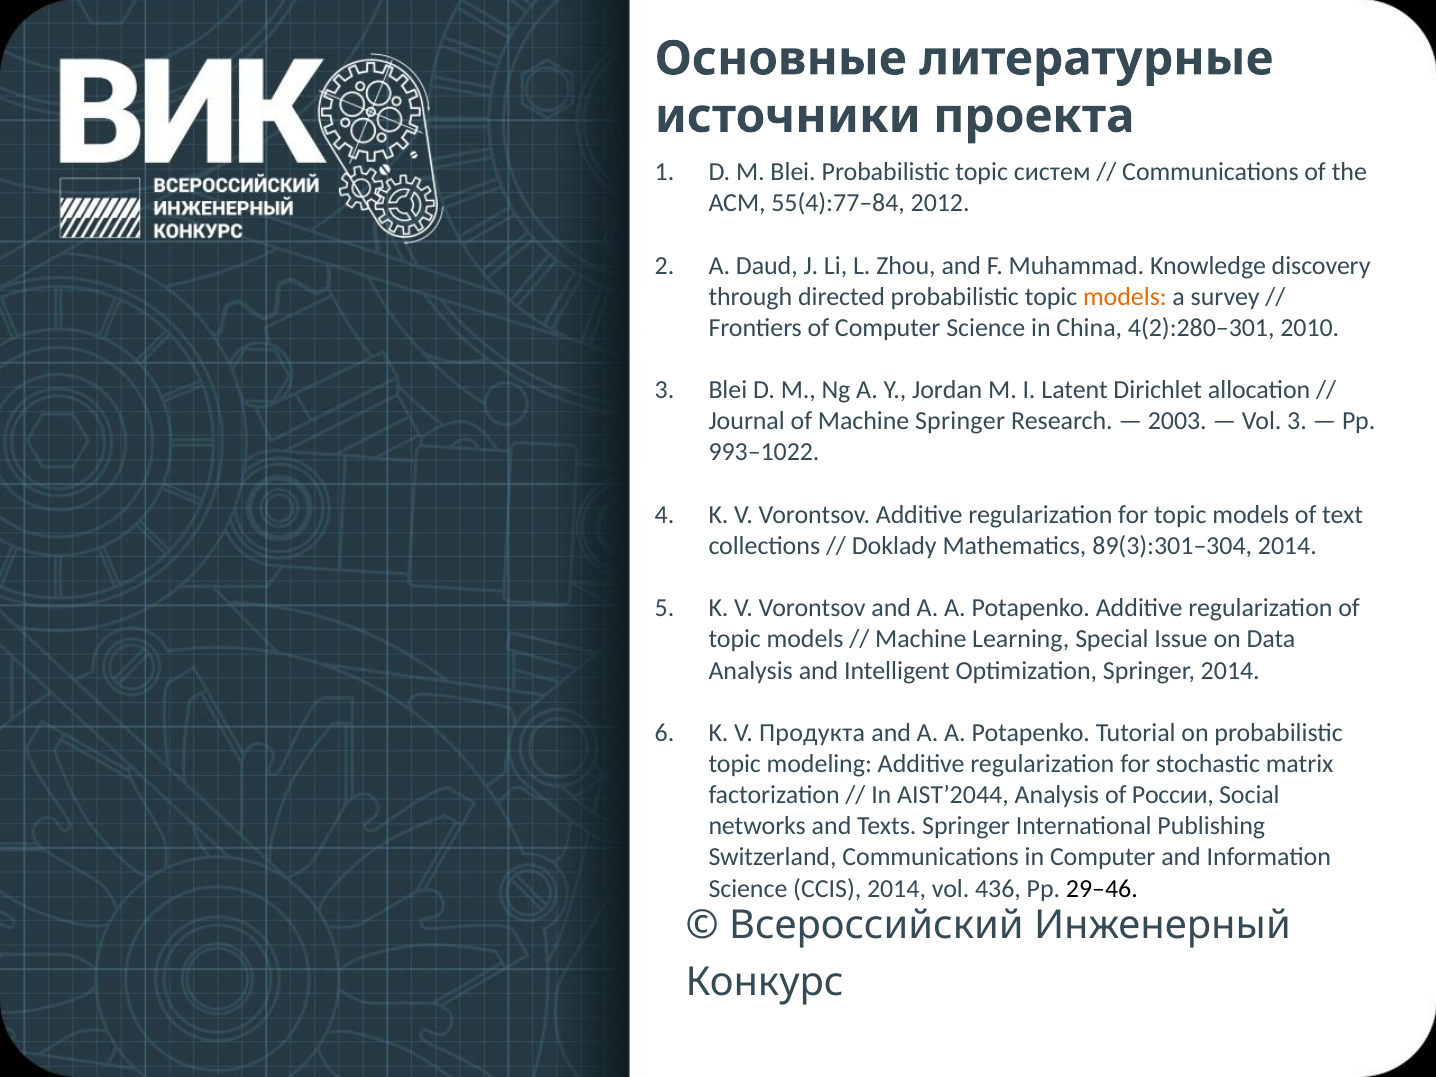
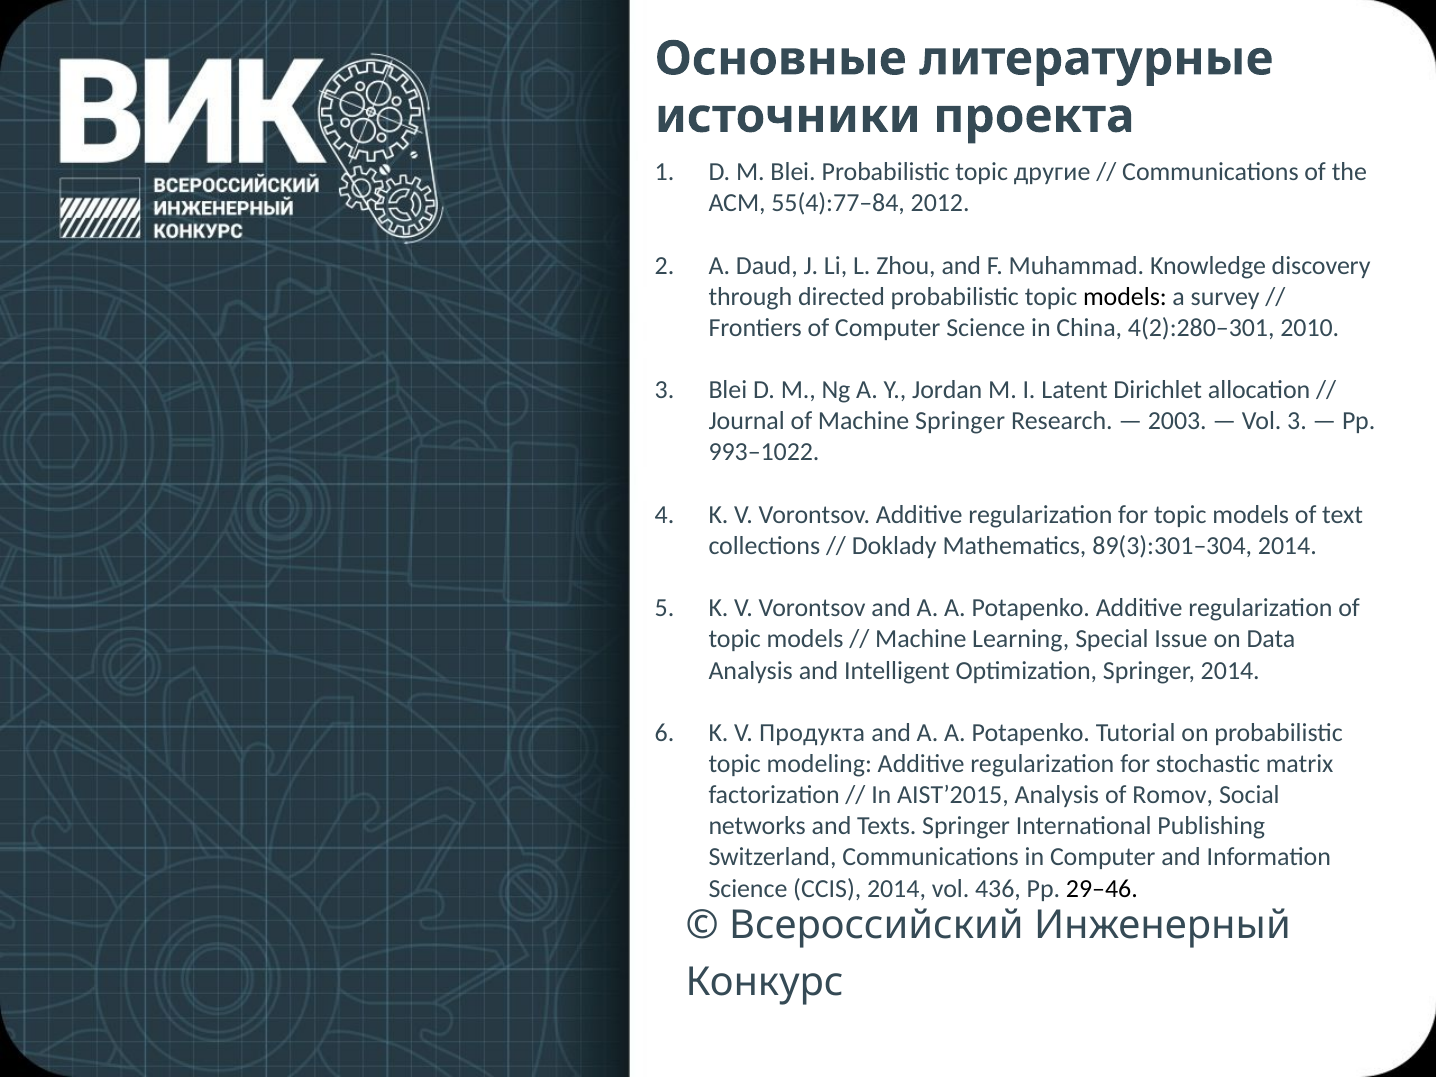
систем: систем -> другие
models at (1125, 297) colour: orange -> black
AIST’2044: AIST’2044 -> AIST’2015
России: России -> Romov
